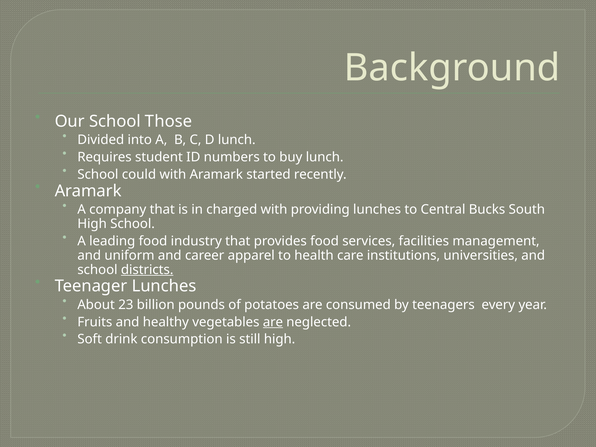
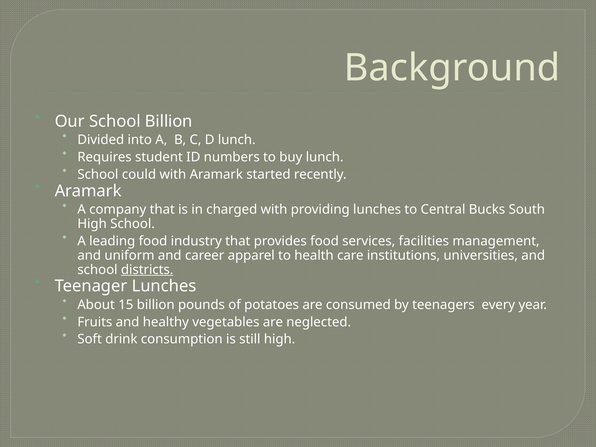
School Those: Those -> Billion
23: 23 -> 15
are at (273, 322) underline: present -> none
